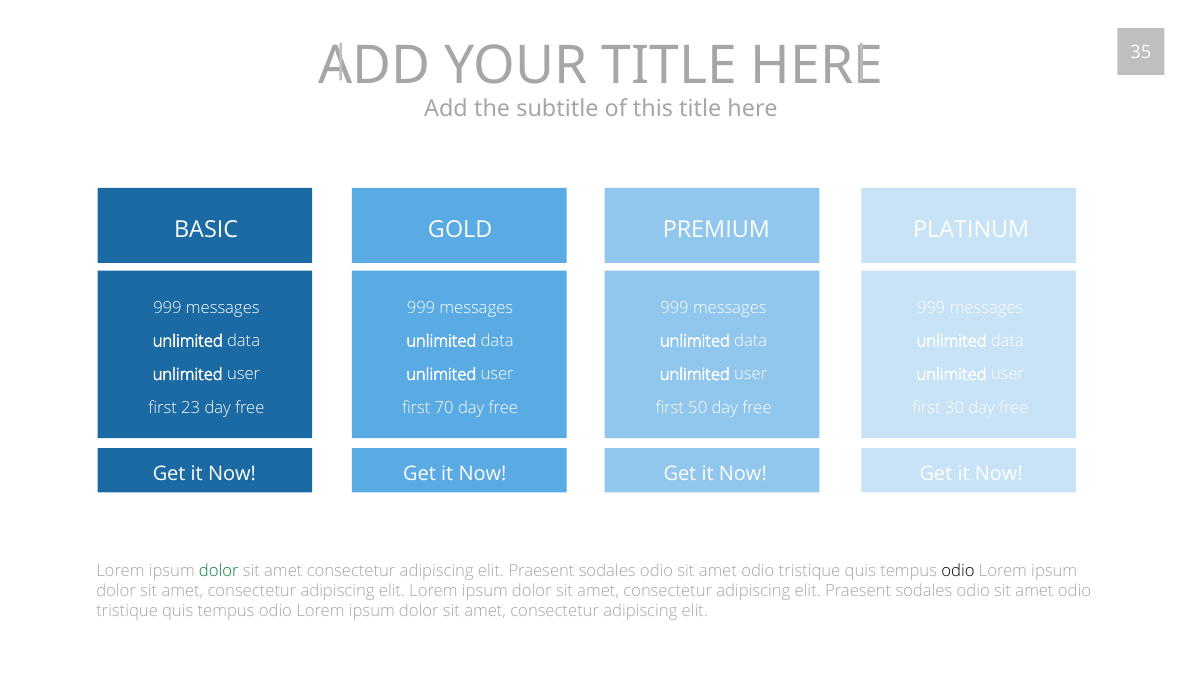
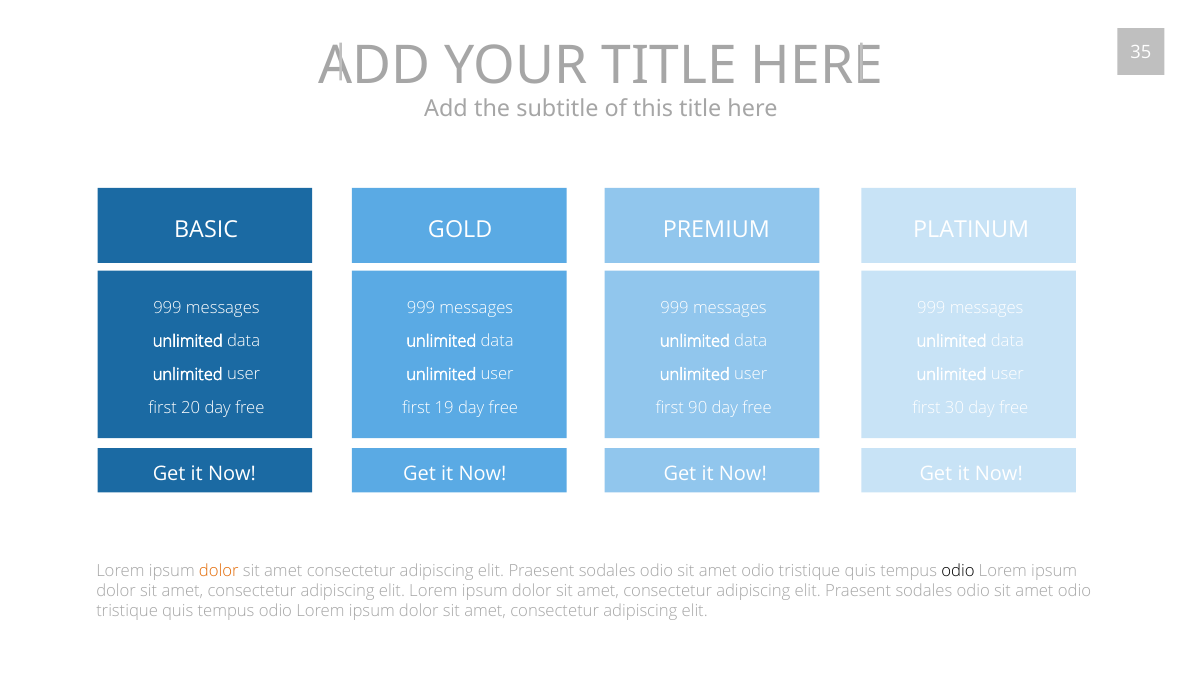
23: 23 -> 20
70: 70 -> 19
50: 50 -> 90
dolor at (219, 571) colour: green -> orange
